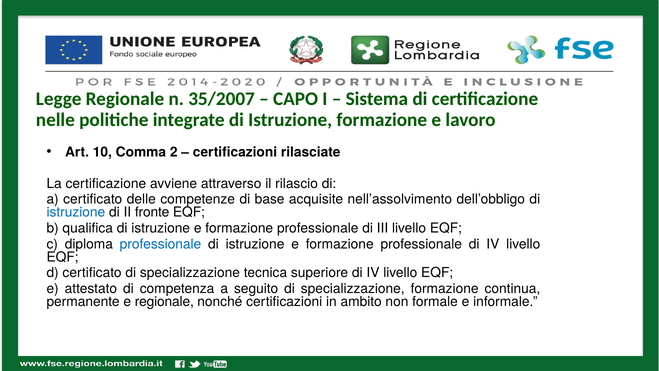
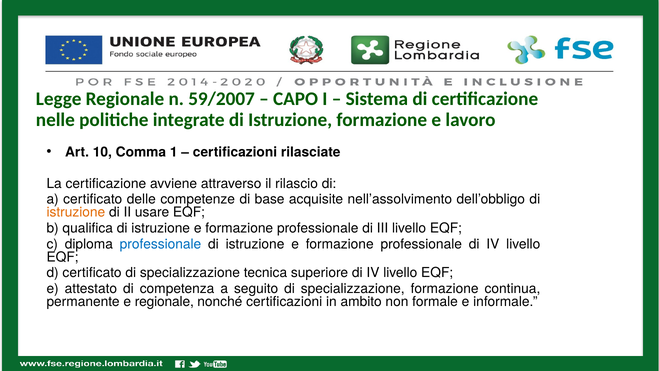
35/2007: 35/2007 -> 59/2007
2: 2 -> 1
istruzione at (76, 212) colour: blue -> orange
fronte: fronte -> usare
